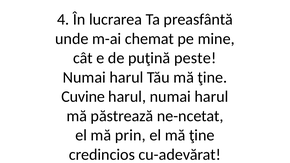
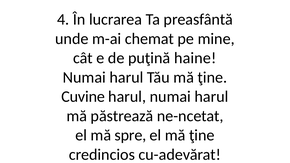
peste: peste -> haine
prin: prin -> spre
